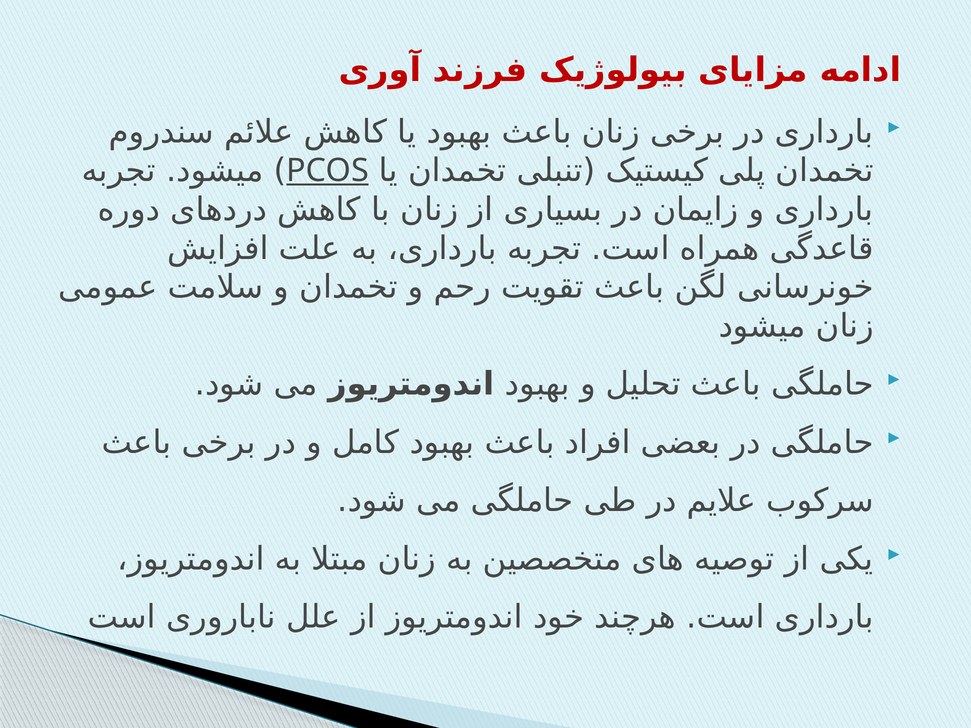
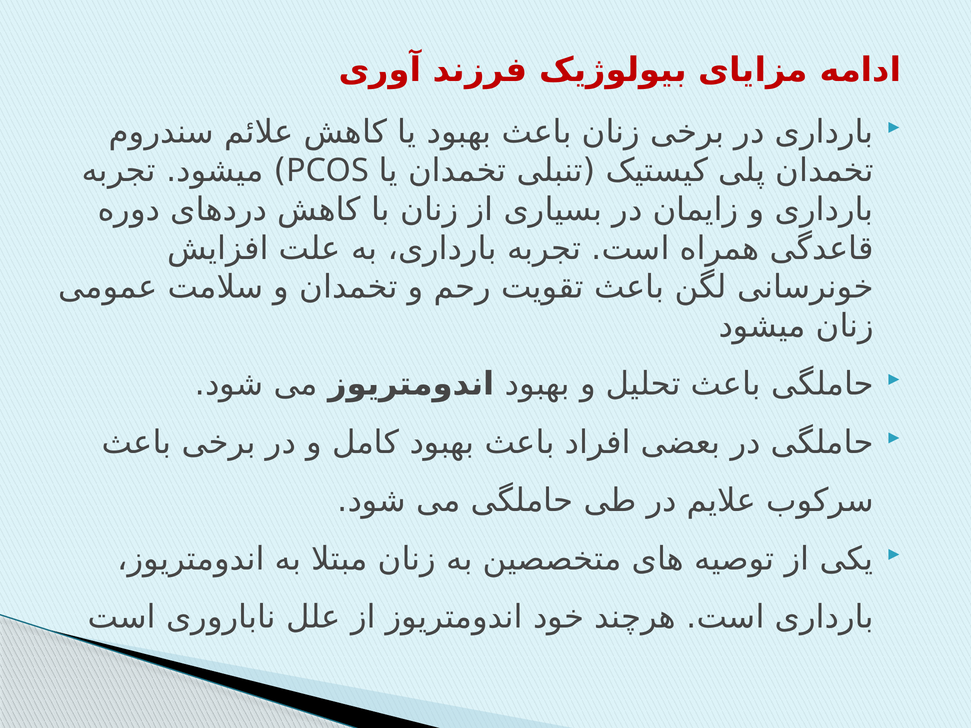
PCOS underline: present -> none
